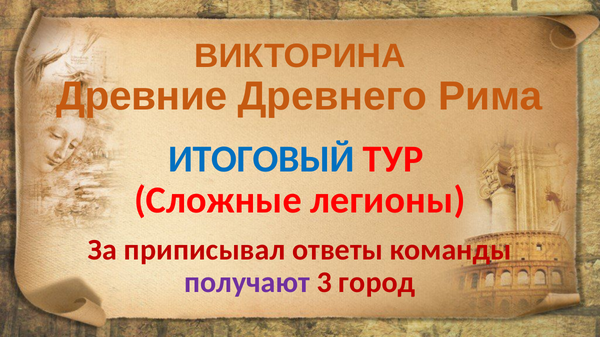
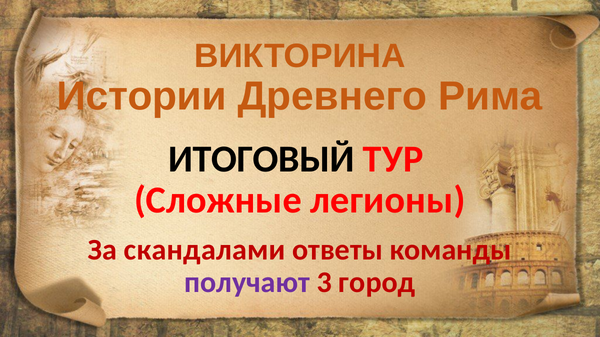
Древние: Древние -> Истории
ИТОГОВЫЙ colour: blue -> black
приписывал: приписывал -> скандалами
